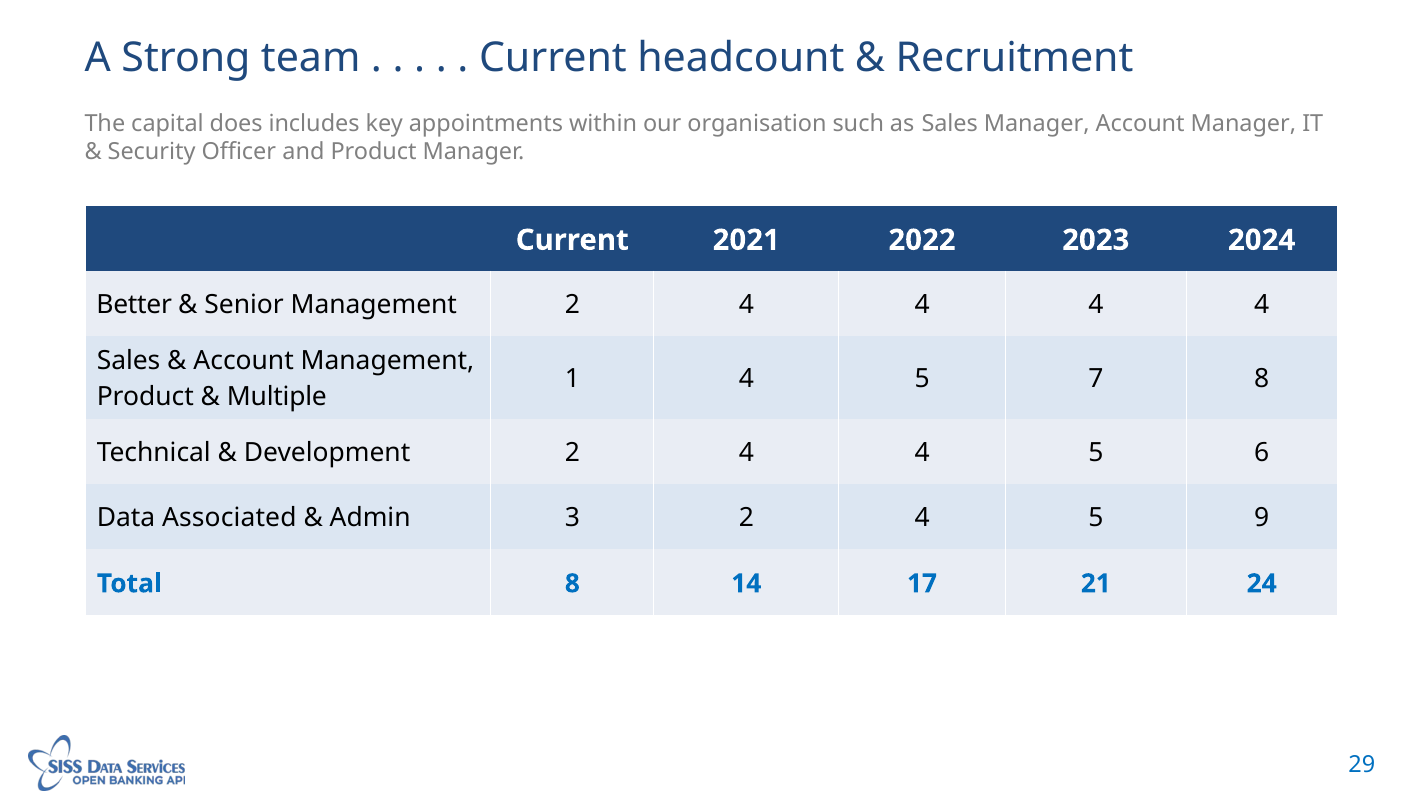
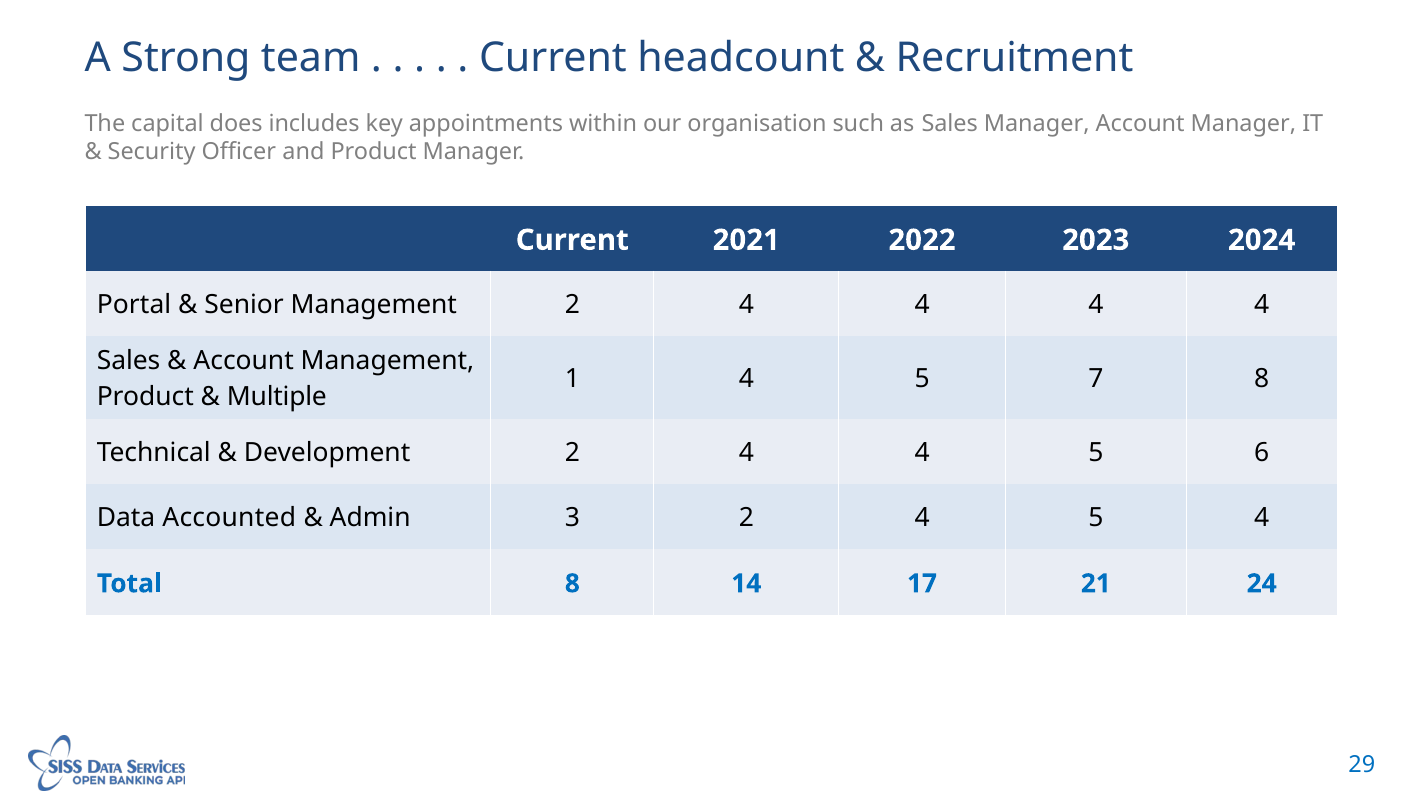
Better: Better -> Portal
Associated: Associated -> Accounted
5 9: 9 -> 4
